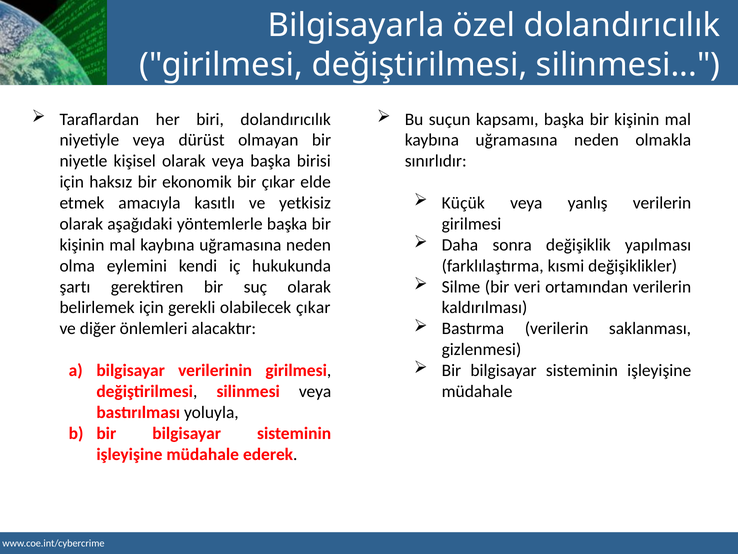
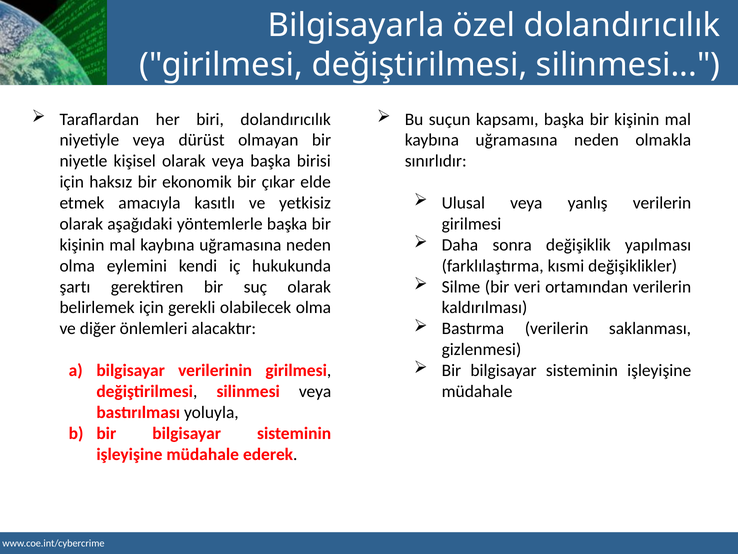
Küçük: Küçük -> Ulusal
olabilecek çıkar: çıkar -> olma
